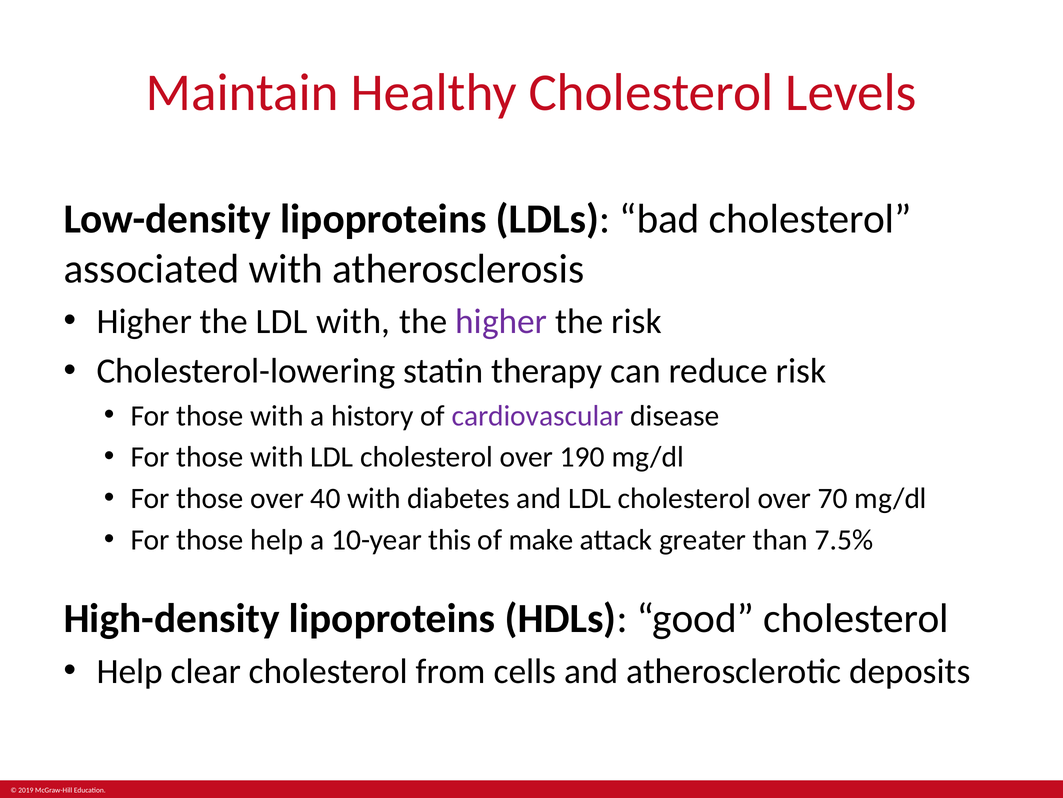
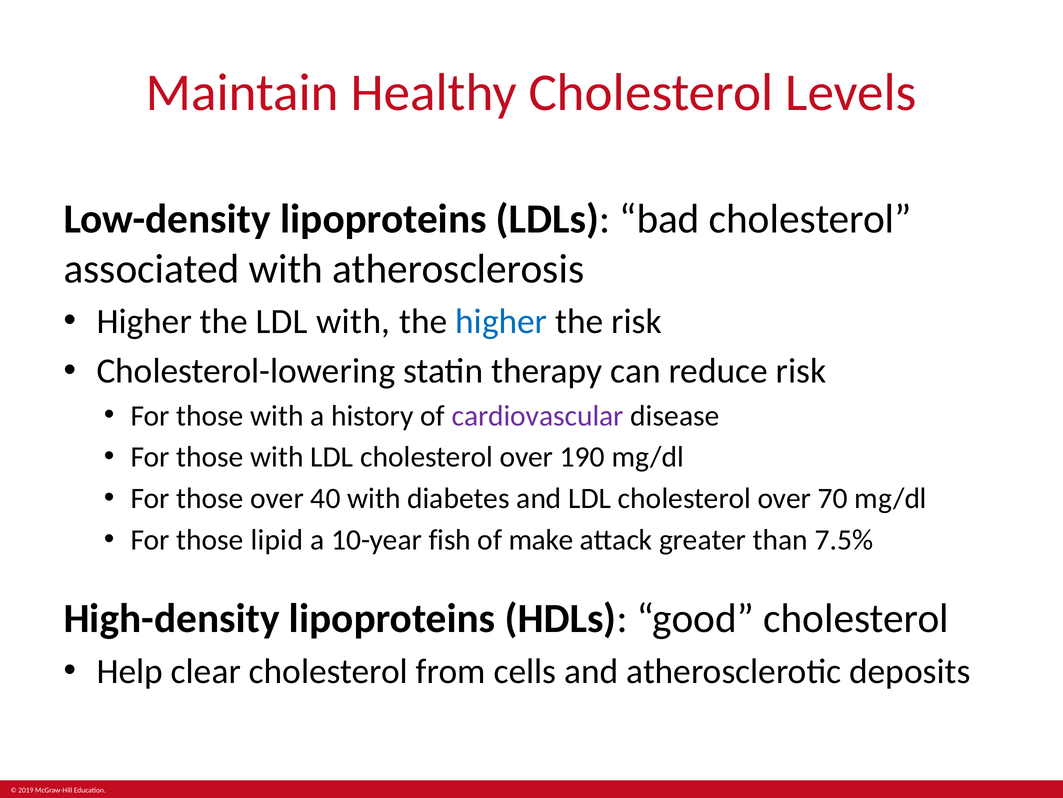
higher at (501, 321) colour: purple -> blue
those help: help -> lipid
this: this -> fish
